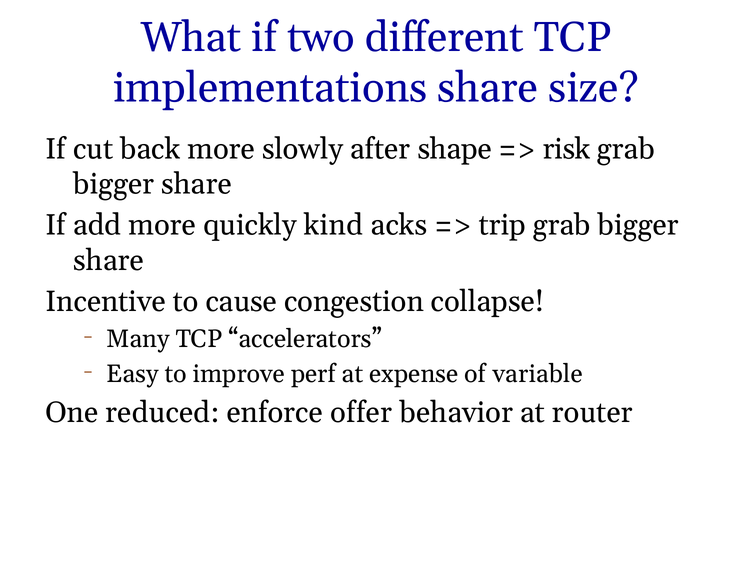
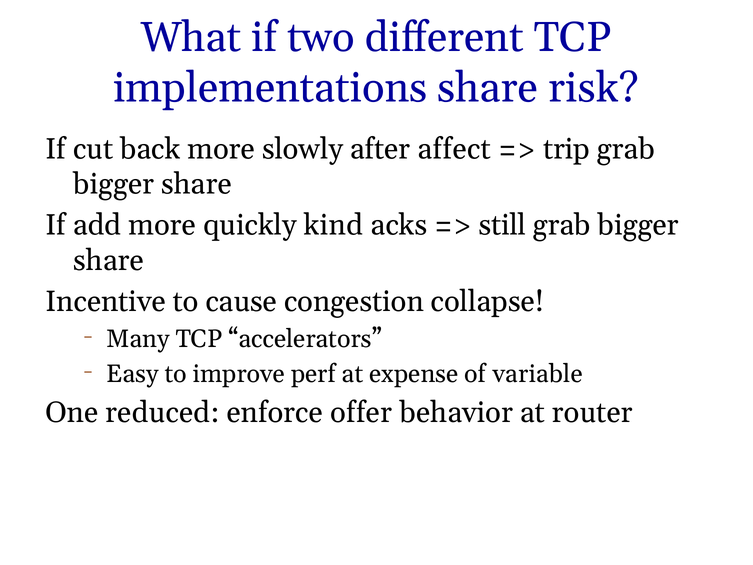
size: size -> risk
shape: shape -> affect
risk: risk -> trip
trip: trip -> still
